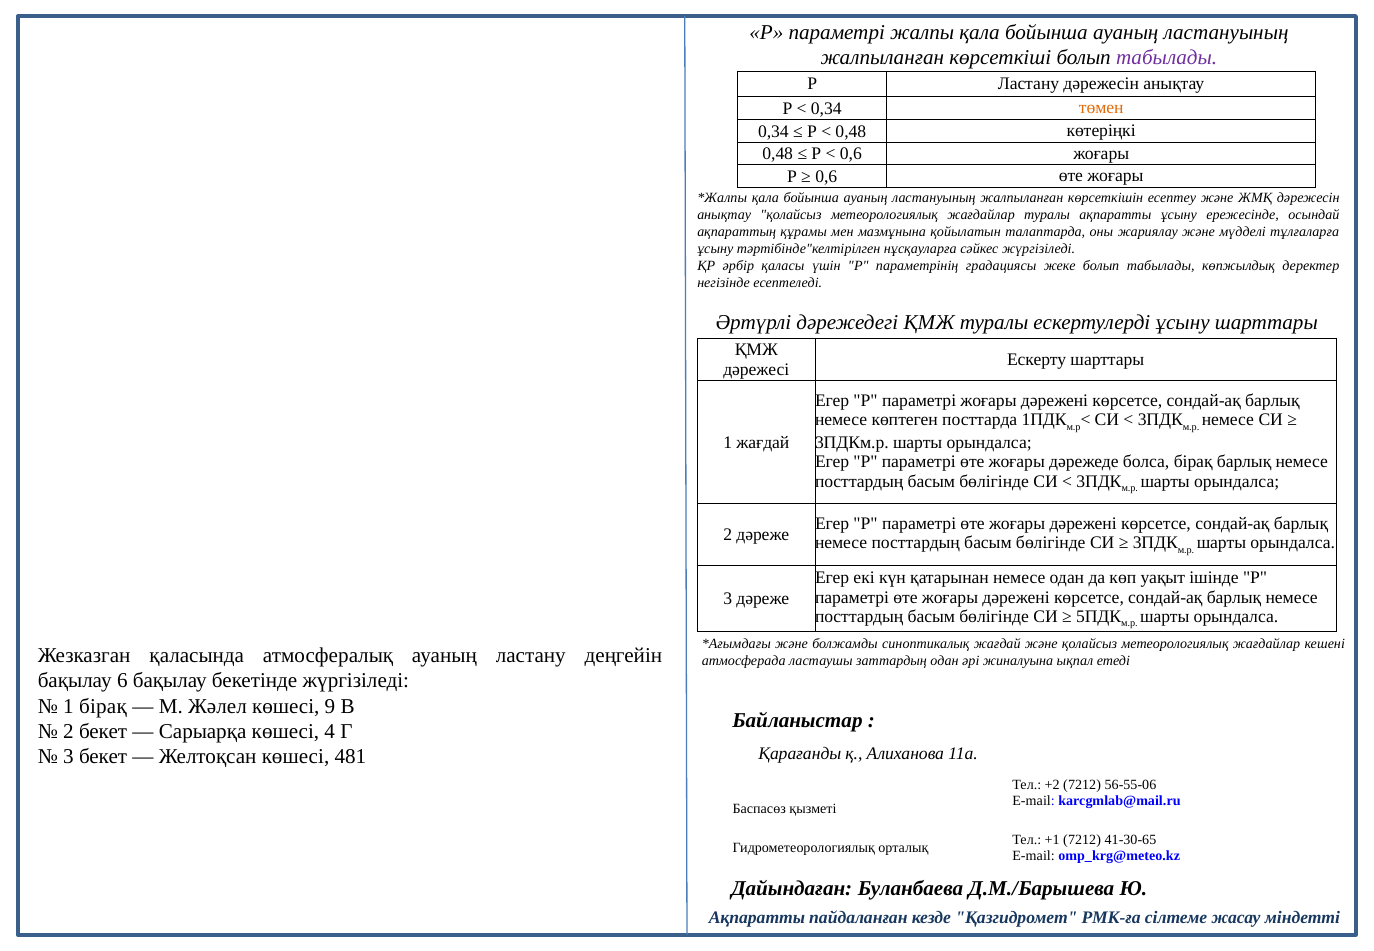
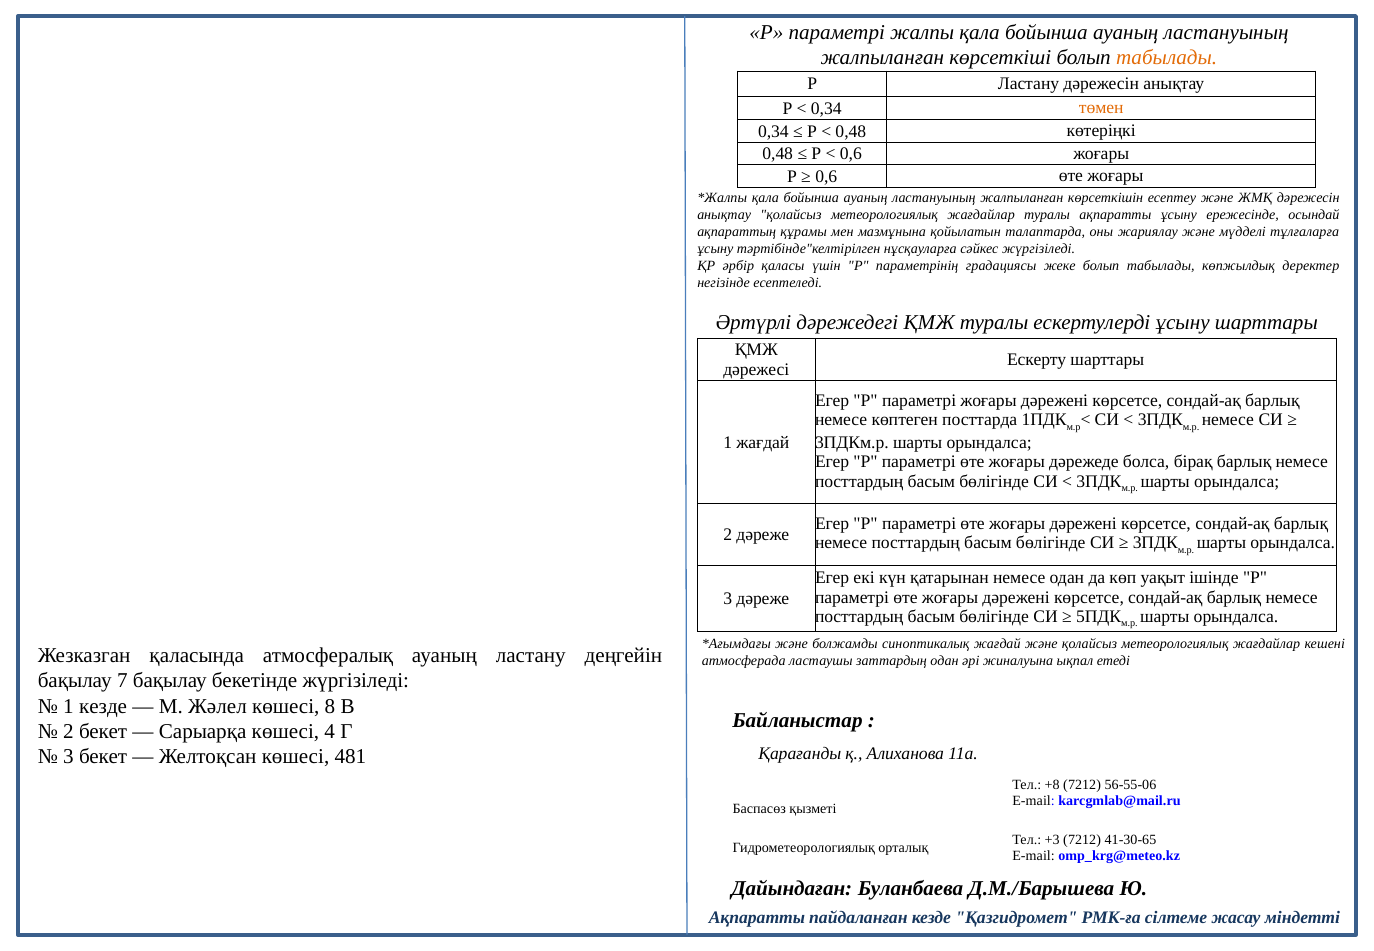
табылады at (1167, 58) colour: purple -> orange
6: 6 -> 7
1 бірақ: бірақ -> кезде
9: 9 -> 8
+2: +2 -> +8
+1: +1 -> +3
